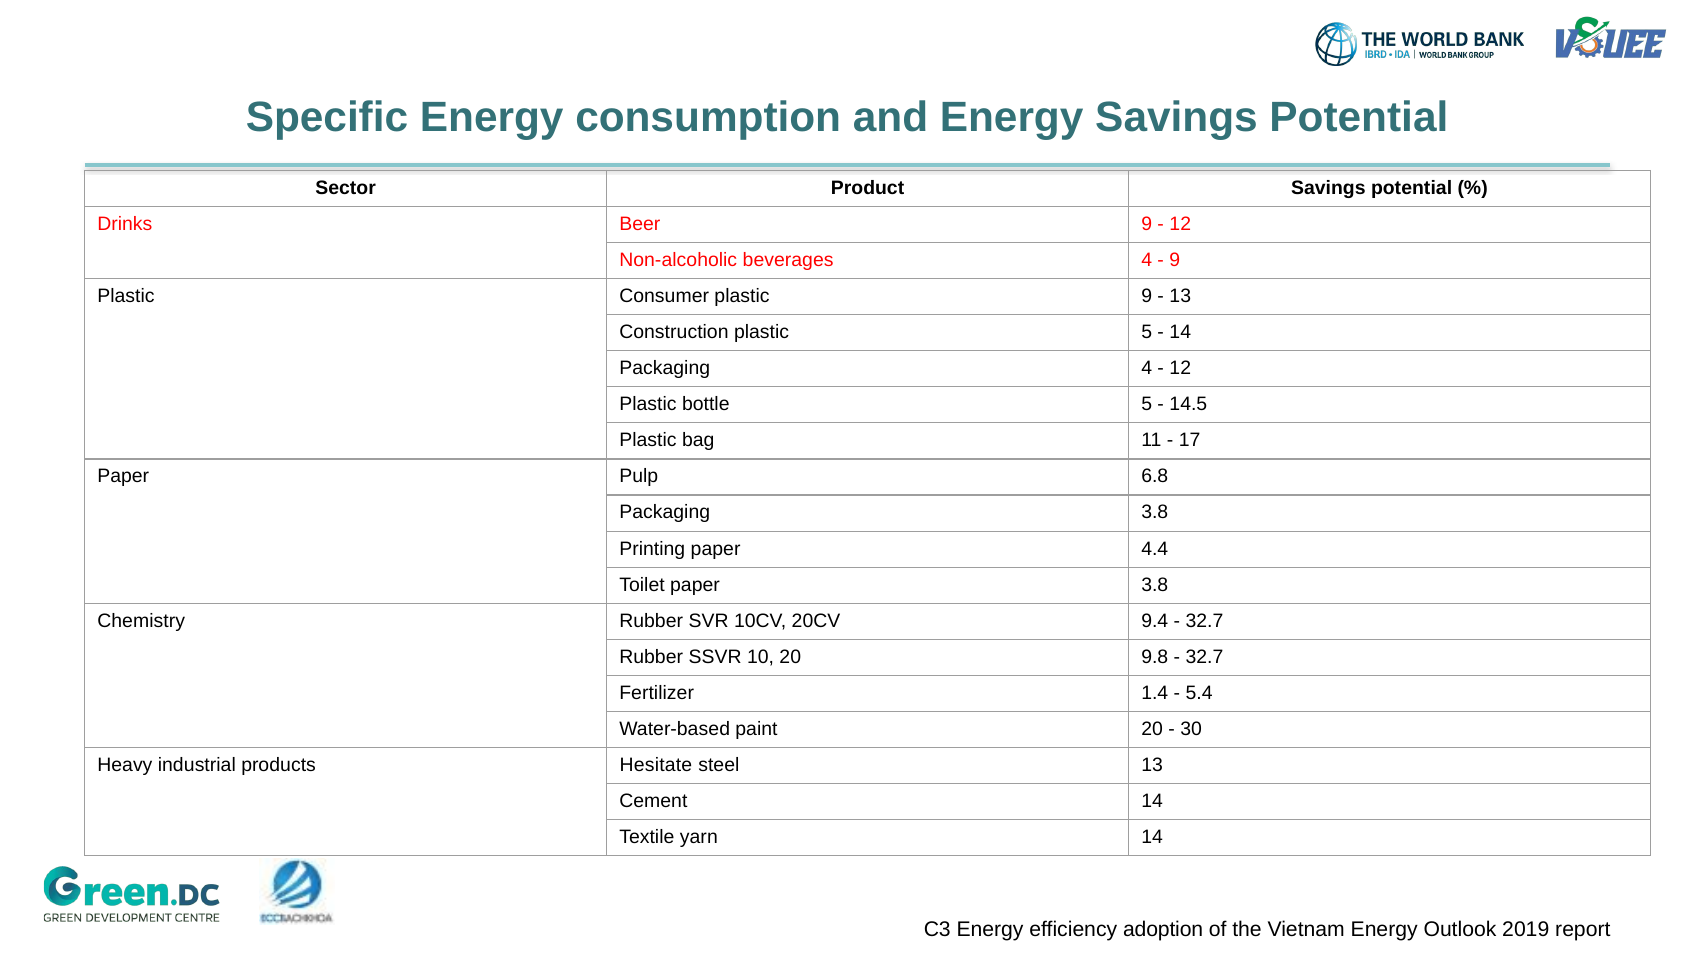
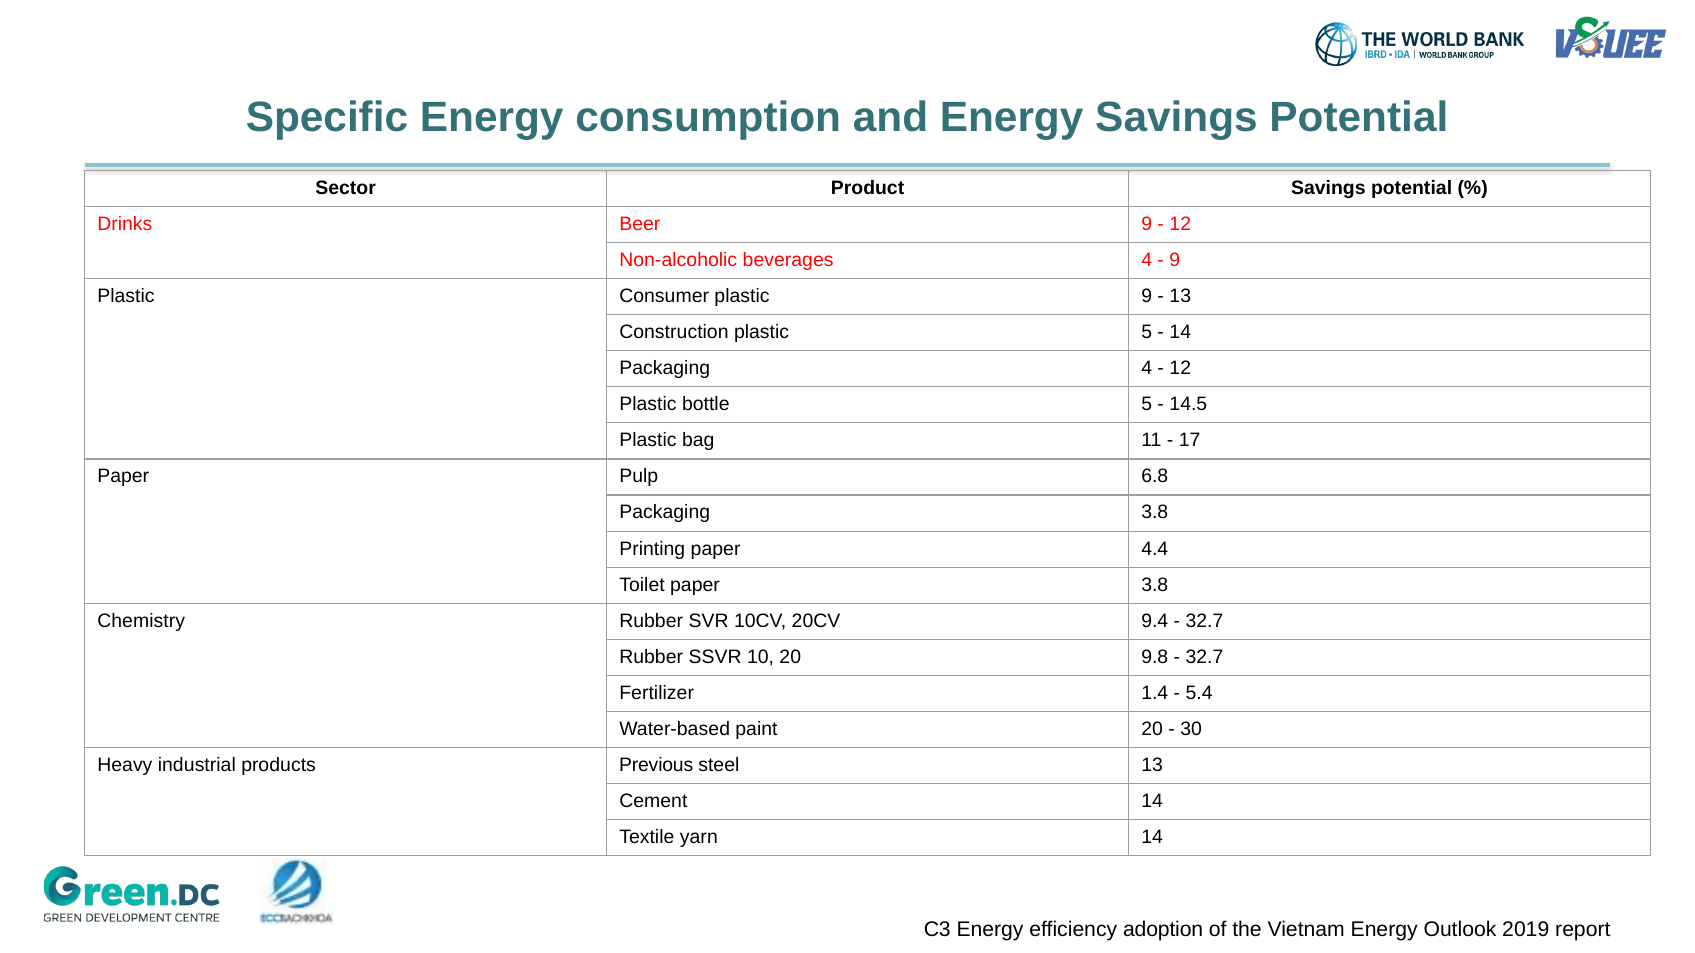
Hesitate: Hesitate -> Previous
